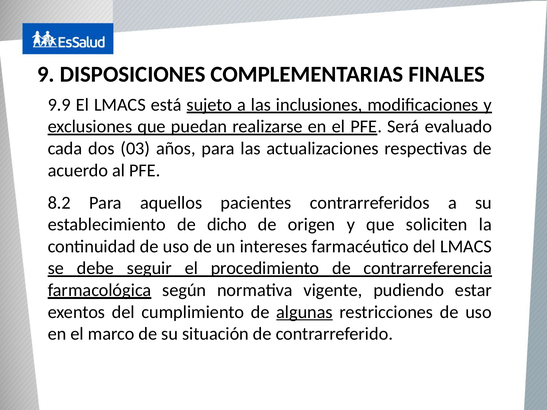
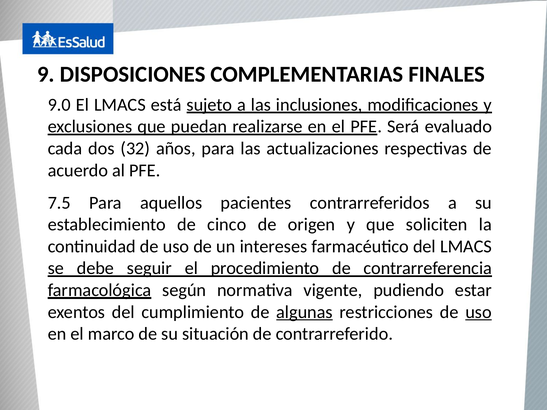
9.9: 9.9 -> 9.0
03: 03 -> 32
8.2: 8.2 -> 7.5
dicho: dicho -> cinco
uso at (479, 312) underline: none -> present
